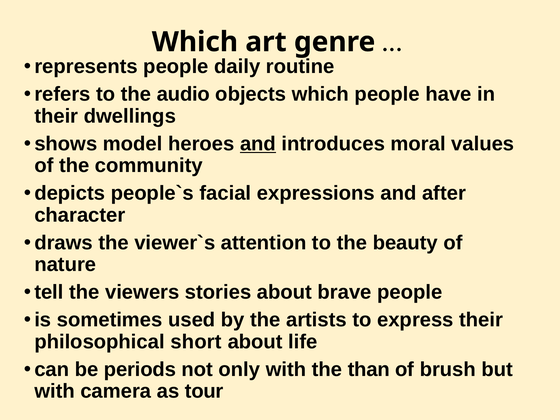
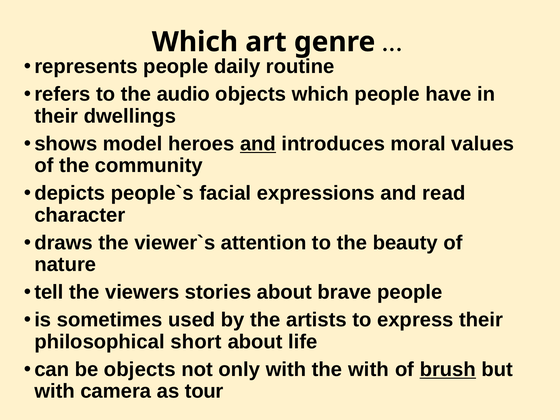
after: after -> read
be periods: periods -> objects
the than: than -> with
brush underline: none -> present
